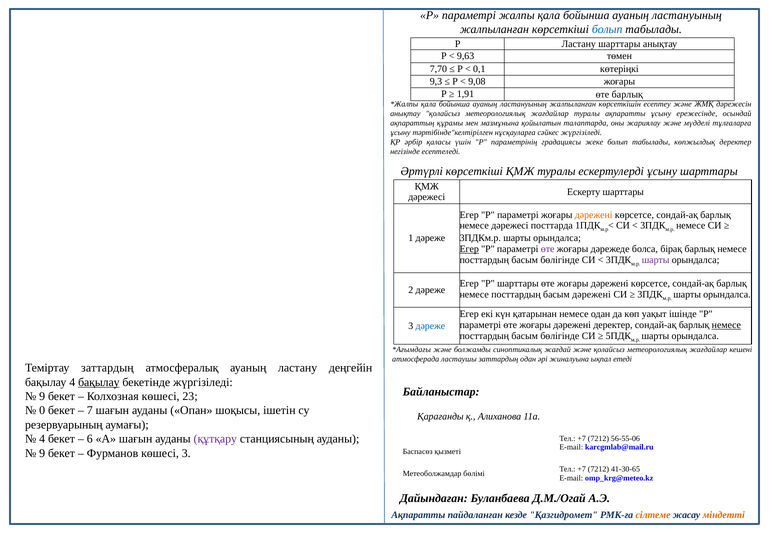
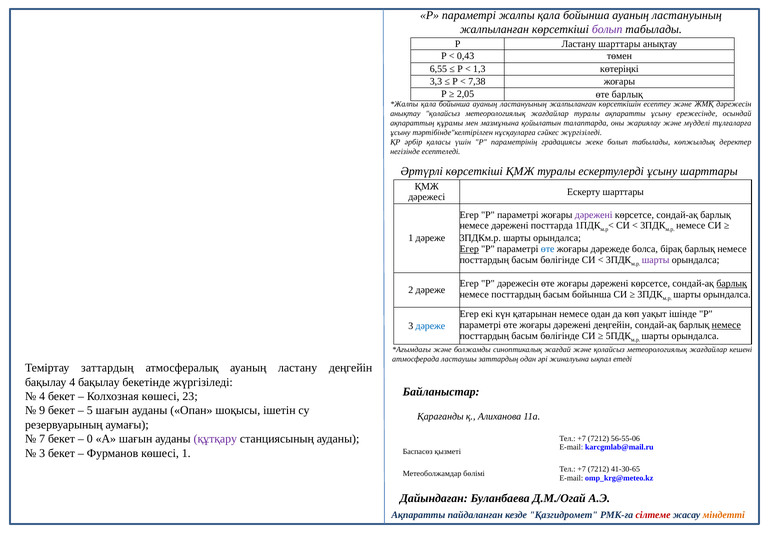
болып at (607, 29) colour: blue -> purple
9,63: 9,63 -> 0,43
7,70: 7,70 -> 6,55
0,1: 0,1 -> 1,3
9,3: 9,3 -> 3,3
9,08: 9,08 -> 7,38
1,91: 1,91 -> 2,05
дәрежені at (594, 215) colour: orange -> purple
немесе дәрежесі: дәрежесі -> дәрежені
өте at (548, 249) colour: purple -> blue
Р шарттары: шарттары -> дәрежесін
барлық at (732, 283) underline: none -> present
басым дәрежені: дәрежені -> бойынша
дәрежені деректер: деректер -> деңгейін
бақылау at (99, 382) underline: present -> none
9 at (42, 396): 9 -> 4
0: 0 -> 9
7: 7 -> 5
4 at (42, 438): 4 -> 7
6: 6 -> 0
9 at (42, 453): 9 -> 3
көшесі 3: 3 -> 1
сілтеме colour: orange -> red
